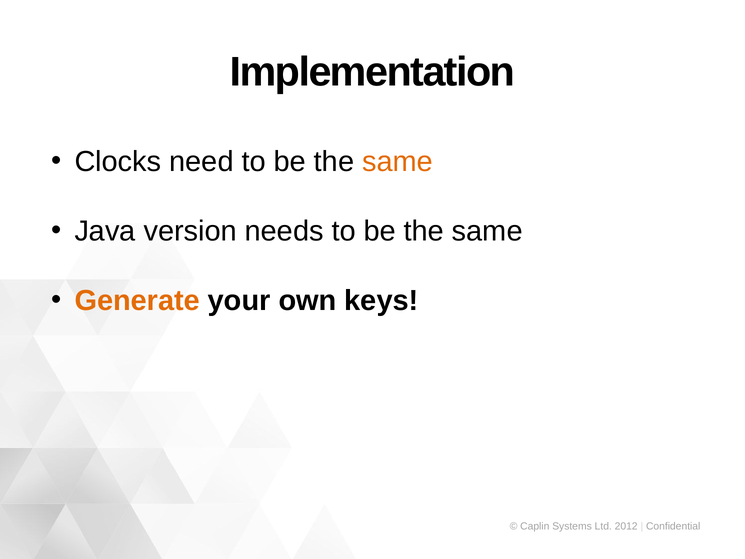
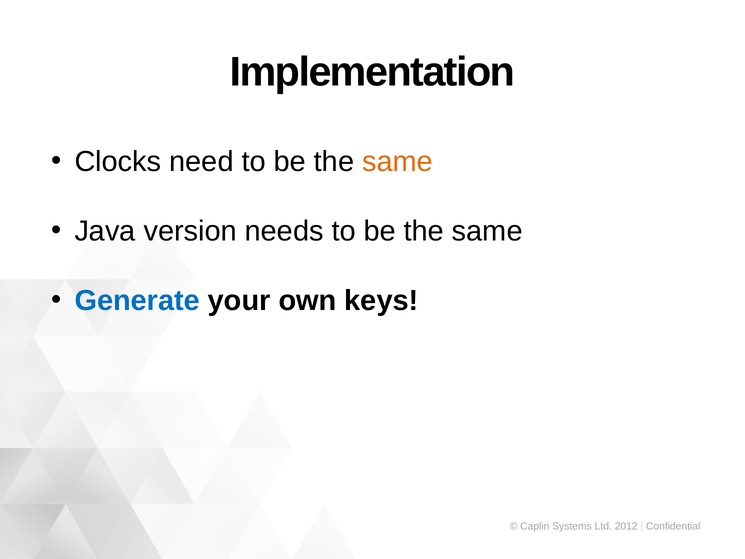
Generate colour: orange -> blue
